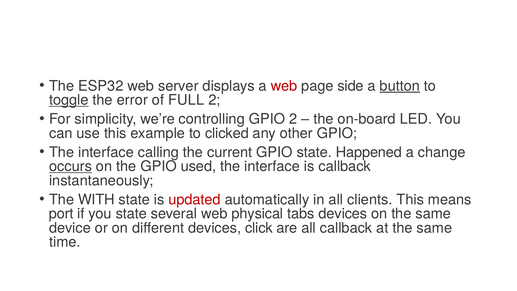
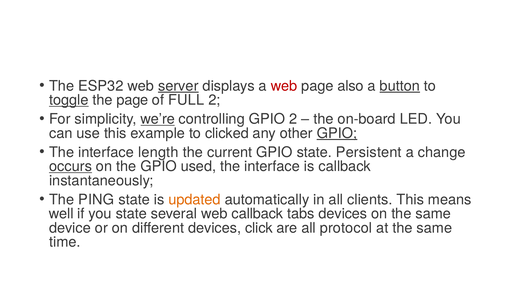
server underline: none -> present
side: side -> also
the error: error -> page
we’re underline: none -> present
GPIO at (337, 133) underline: none -> present
calling: calling -> length
Happened: Happened -> Persistent
WITH: WITH -> PING
updated colour: red -> orange
port: port -> well
web physical: physical -> callback
all callback: callback -> protocol
